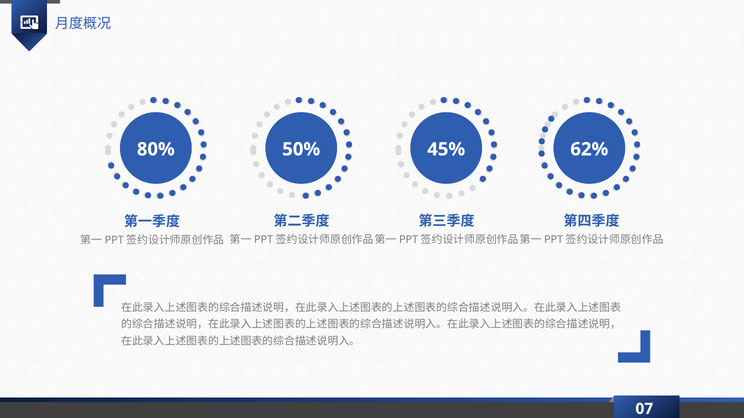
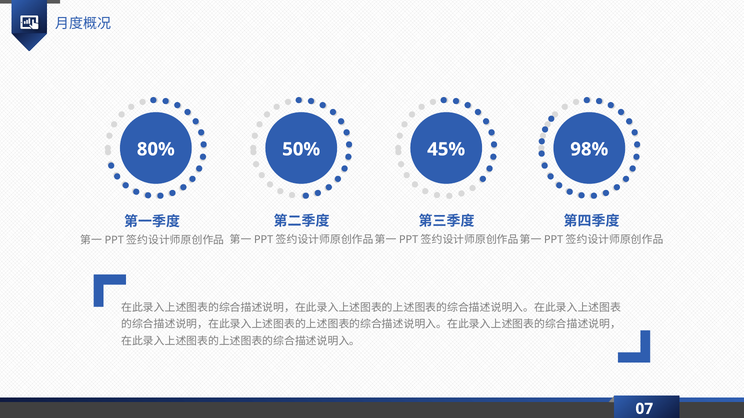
62%: 62% -> 98%
